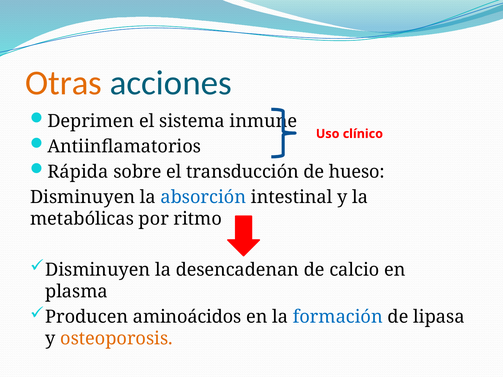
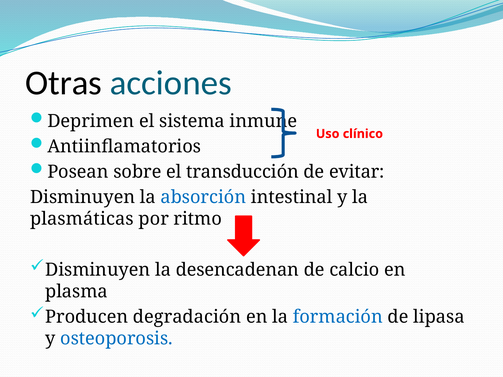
Otras colour: orange -> black
Rápida: Rápida -> Posean
hueso: hueso -> evitar
metabólicas: metabólicas -> plasmáticas
aminoácidos: aminoácidos -> degradación
osteoporosis colour: orange -> blue
